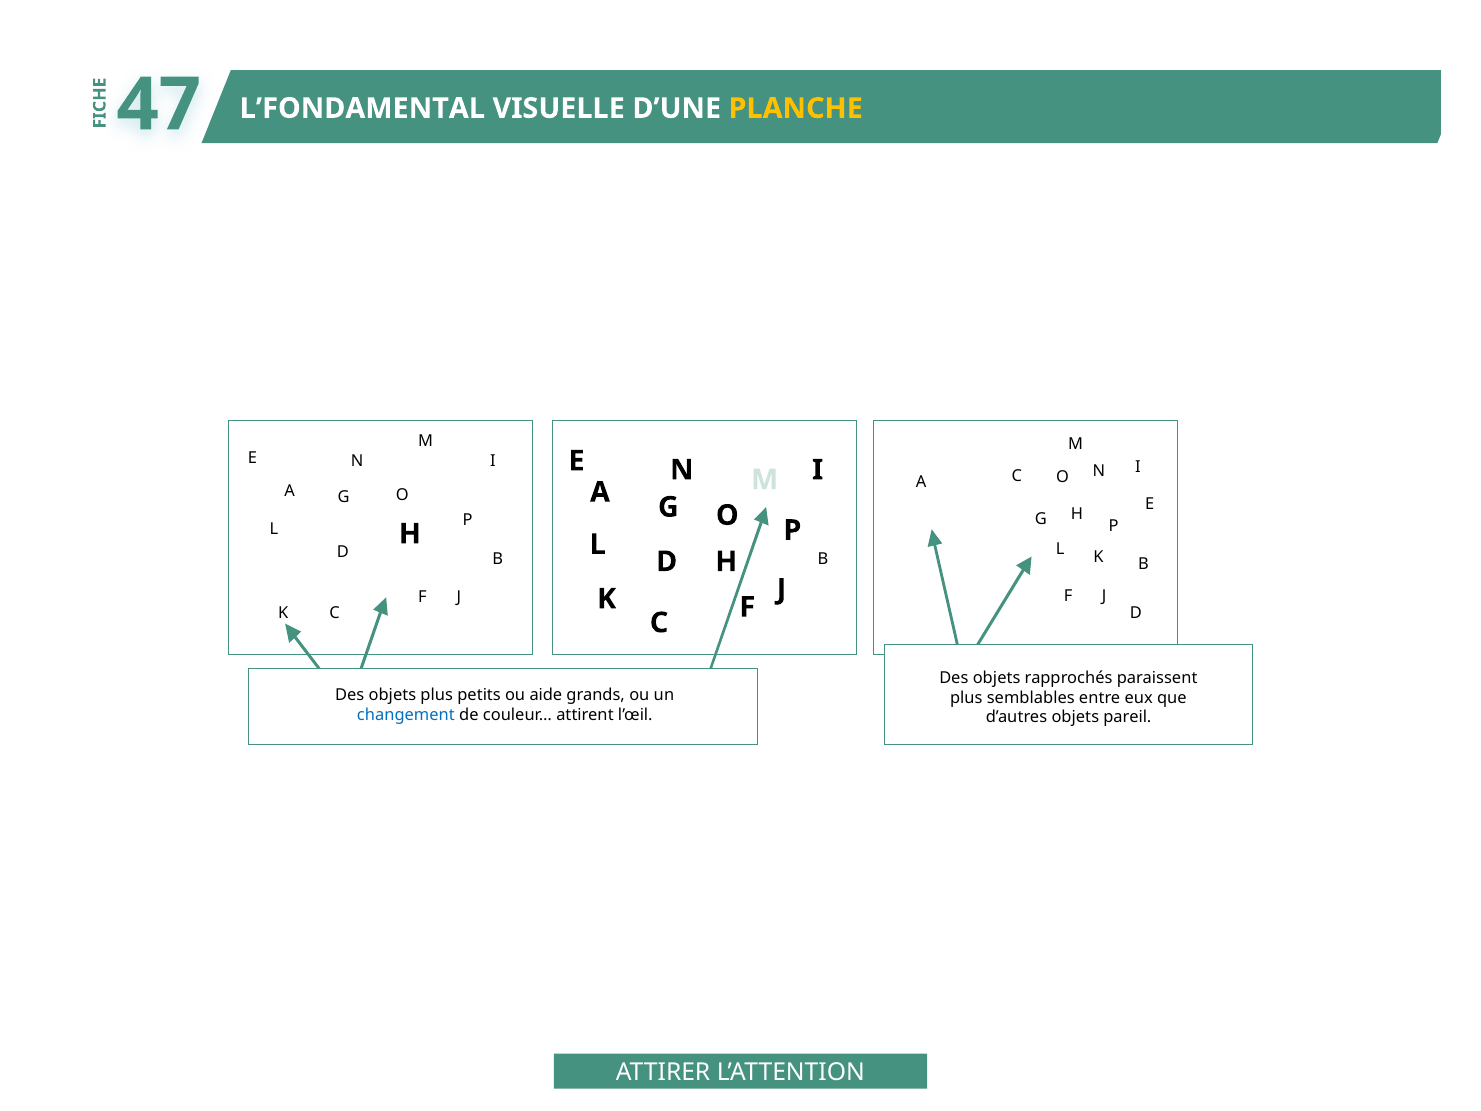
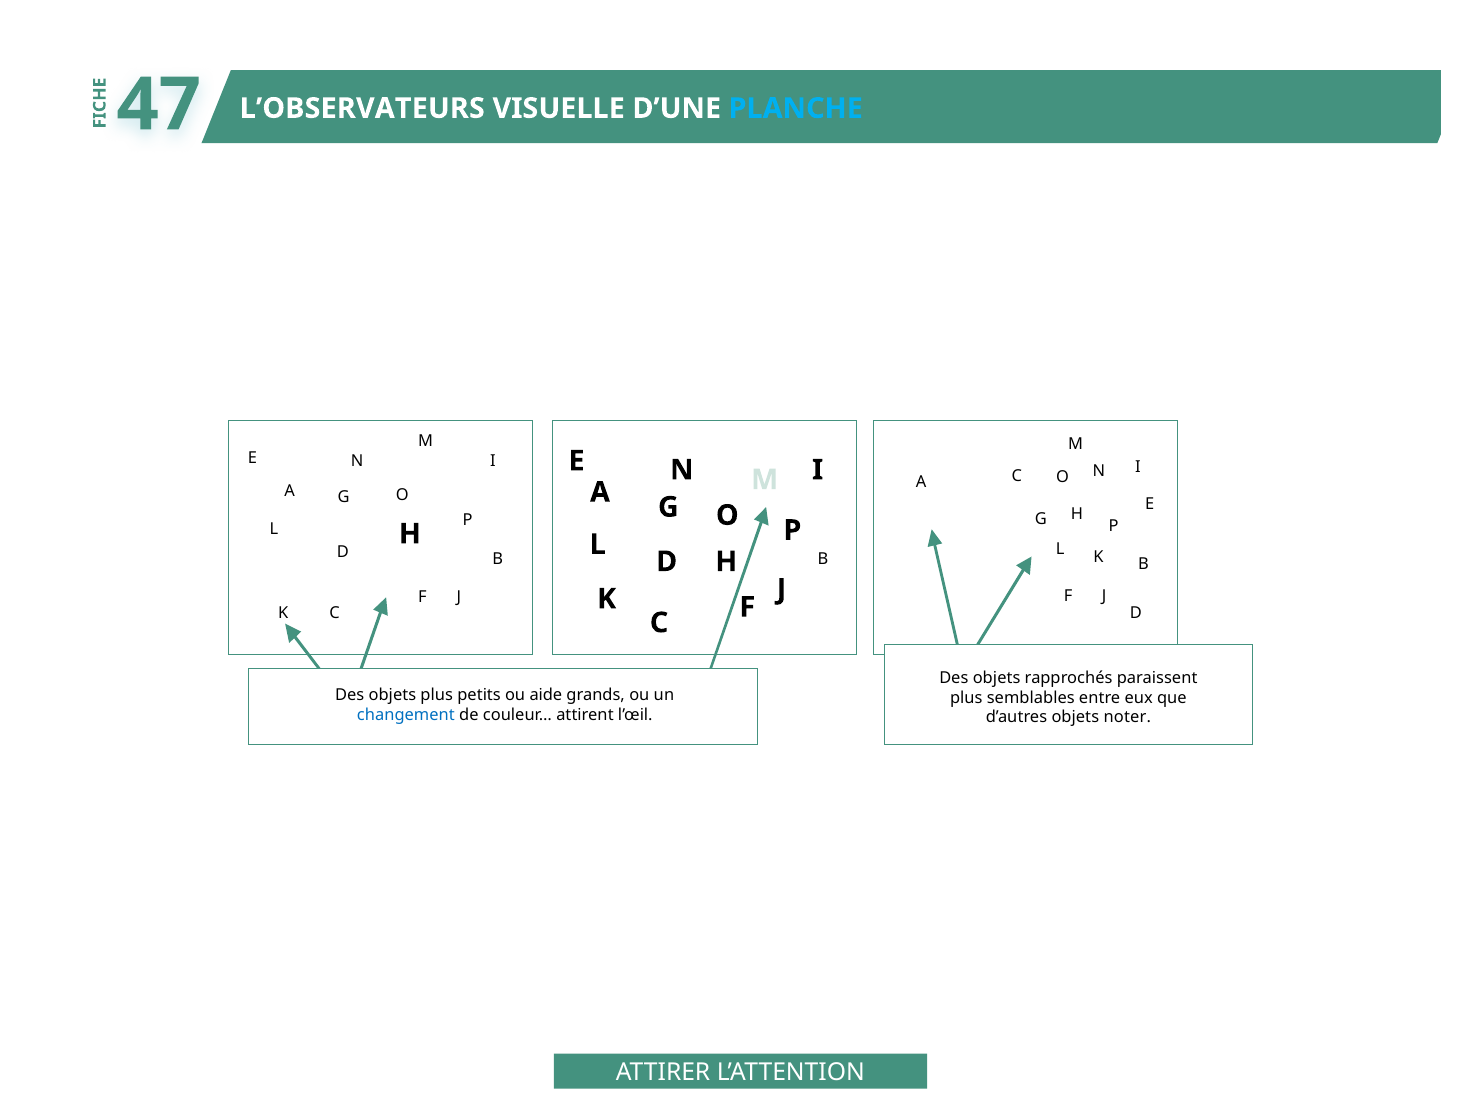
L’FONDAMENTAL: L’FONDAMENTAL -> L’OBSERVATEURS
PLANCHE colour: yellow -> light blue
pareil: pareil -> noter
